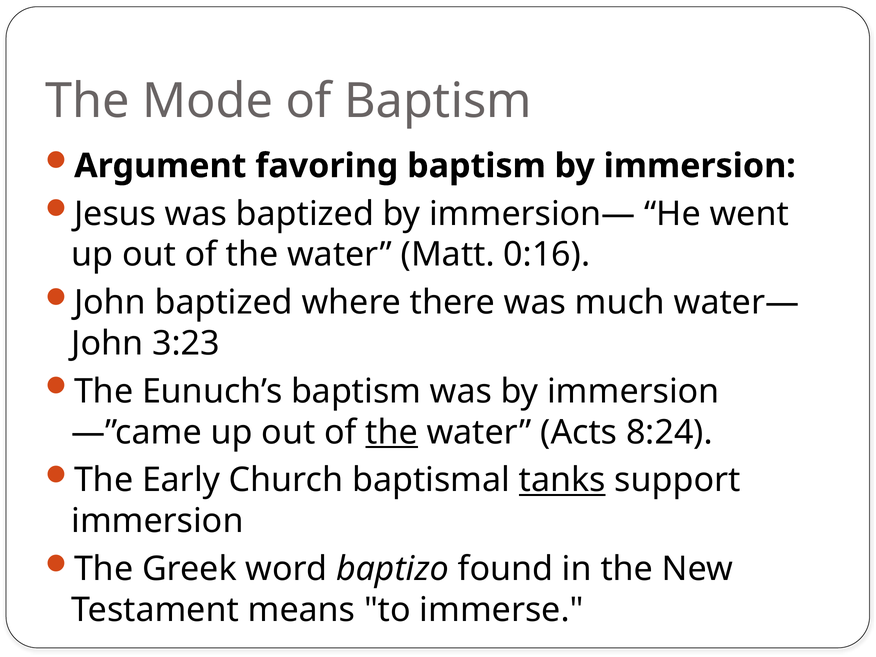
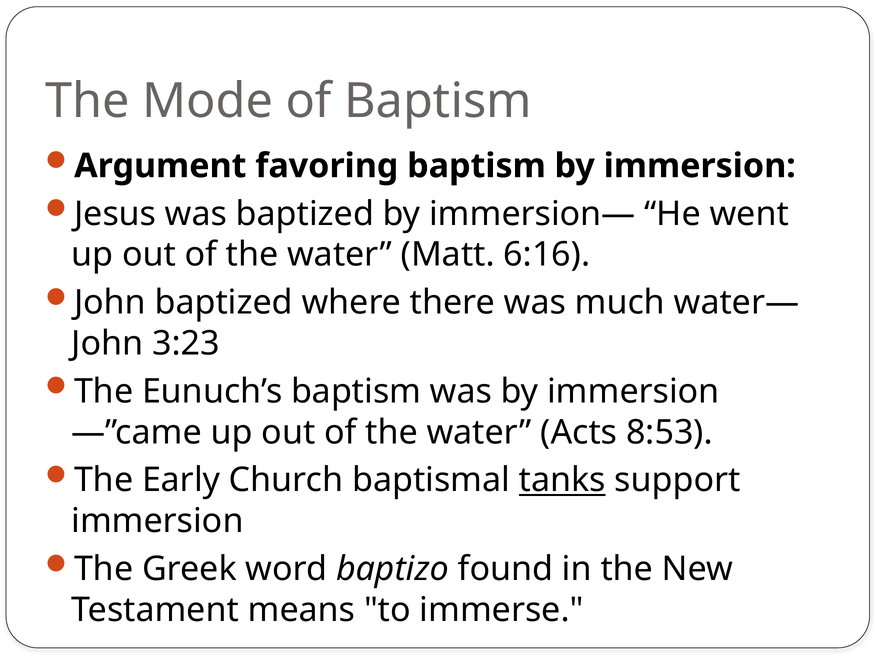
0:16: 0:16 -> 6:16
the at (392, 432) underline: present -> none
8:24: 8:24 -> 8:53
